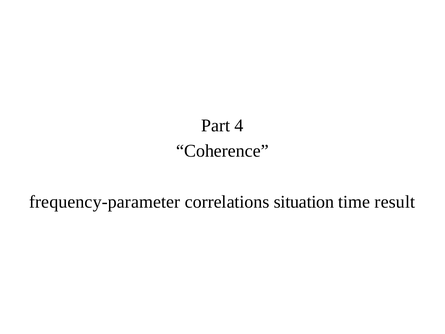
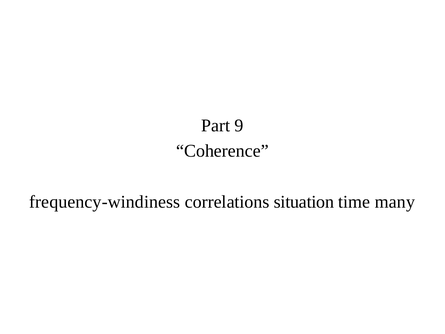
4: 4 -> 9
frequency-parameter: frequency-parameter -> frequency-windiness
result: result -> many
